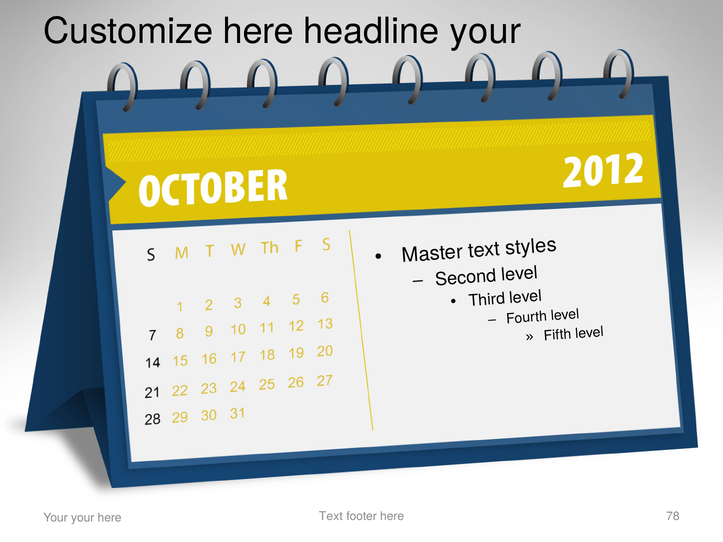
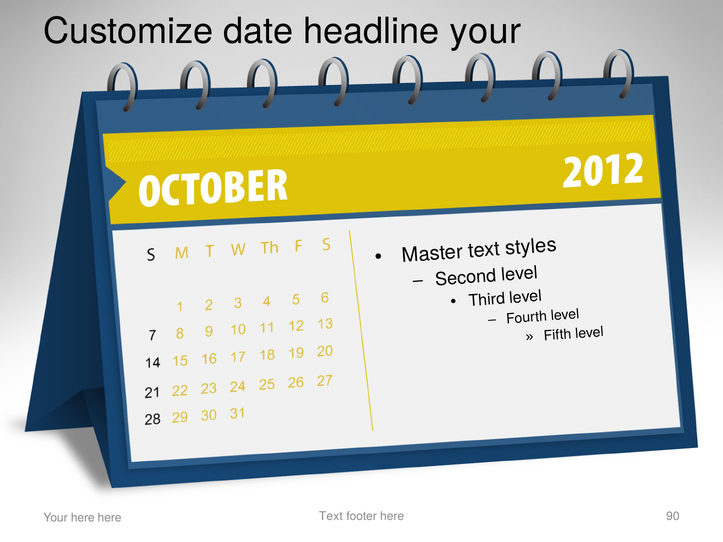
Customize here: here -> date
78: 78 -> 90
your at (83, 518): your -> here
